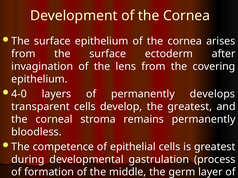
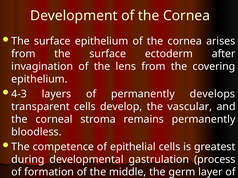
4-0: 4-0 -> 4-3
the greatest: greatest -> vascular
